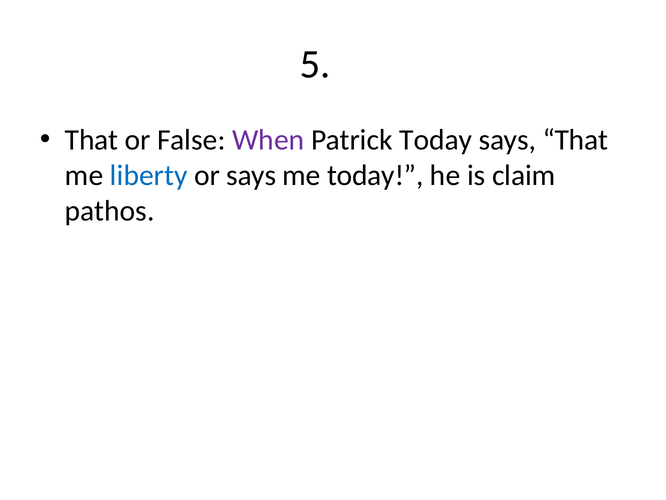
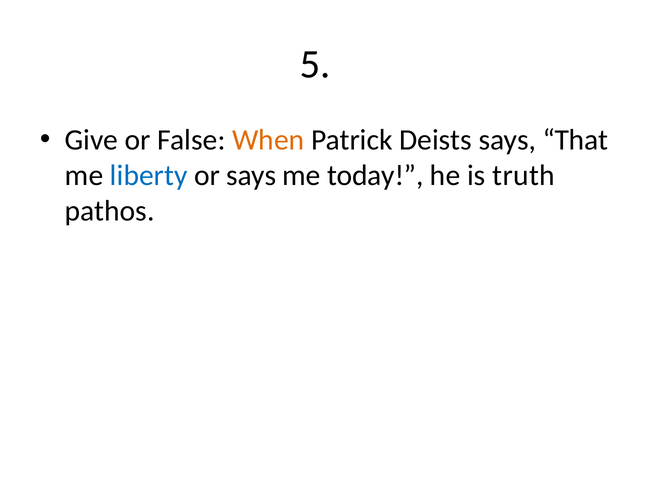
That at (92, 140): That -> Give
When colour: purple -> orange
Patrick Today: Today -> Deists
claim: claim -> truth
